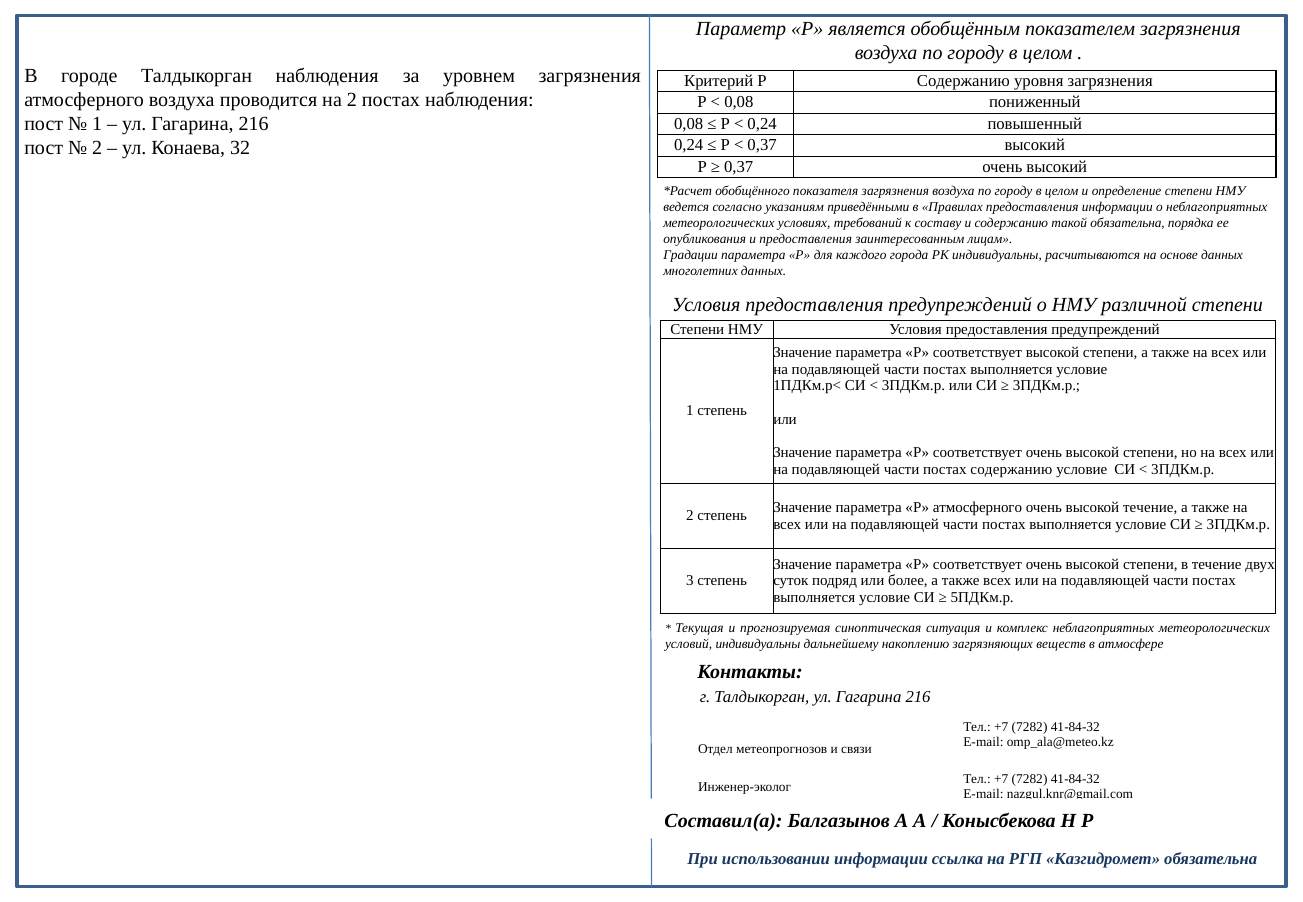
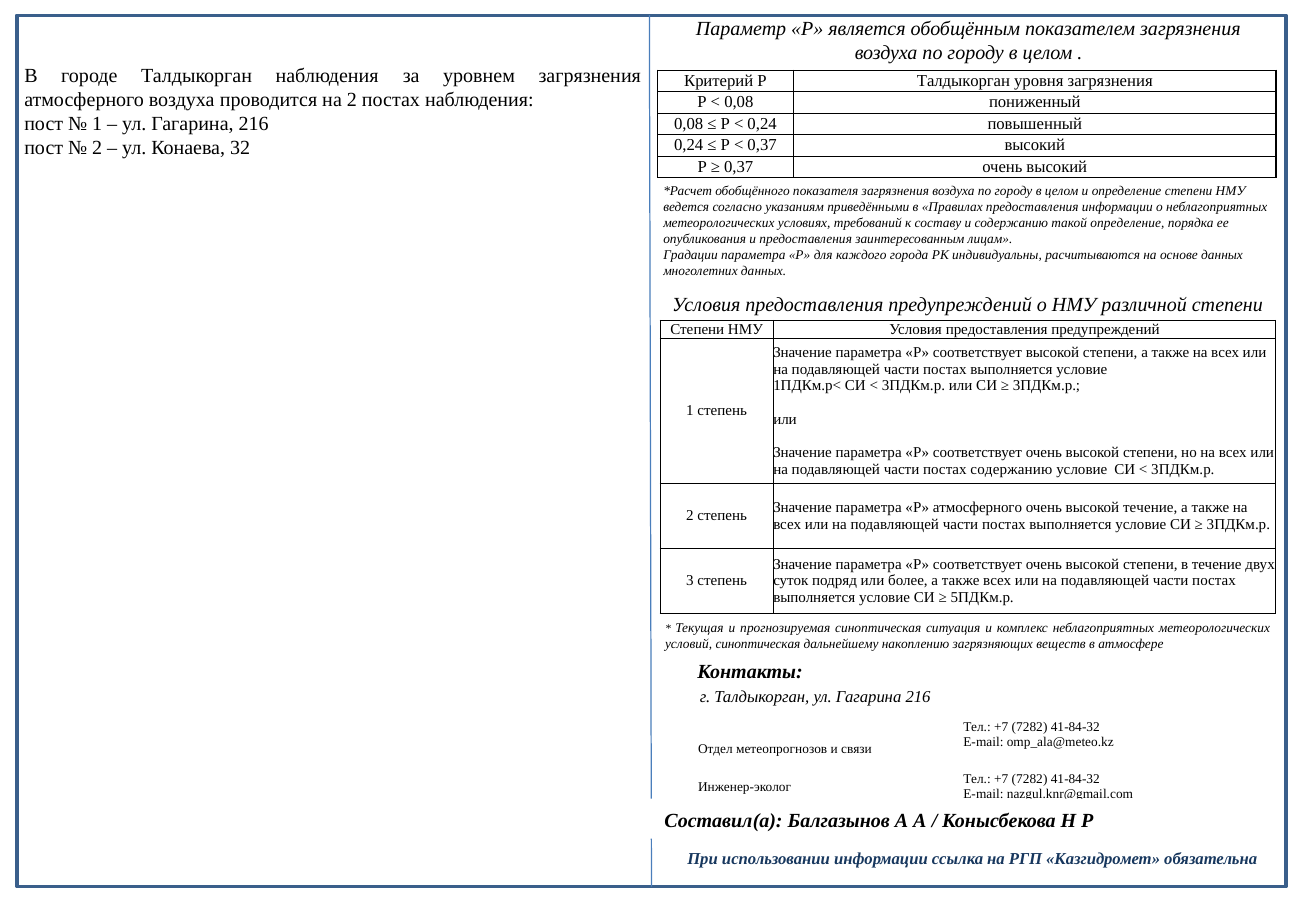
Р Содержанию: Содержанию -> Талдыкорган
такой обязательна: обязательна -> определение
условий индивидуальны: индивидуальны -> синоптическая
